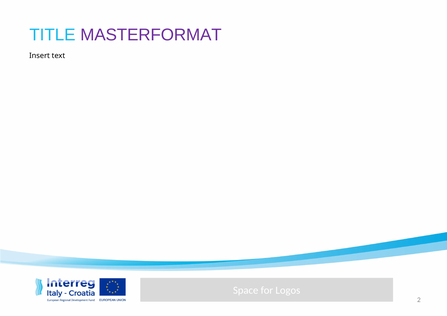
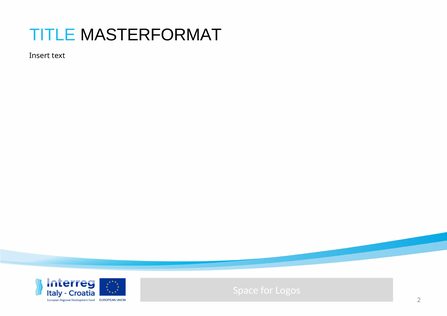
MASTERFORMAT colour: purple -> black
